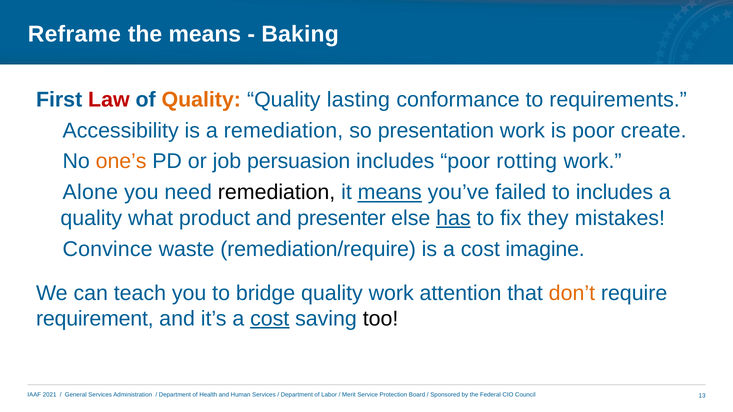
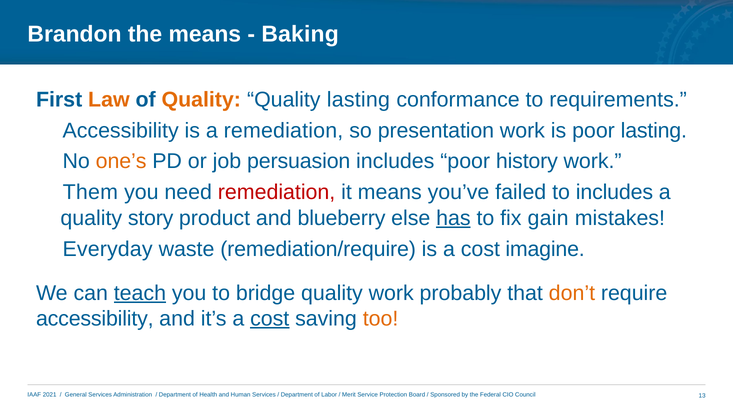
Reframe: Reframe -> Brandon
Law colour: red -> orange
poor create: create -> lasting
rotting: rotting -> history
Alone: Alone -> Them
remediation at (277, 193) colour: black -> red
means at (390, 193) underline: present -> none
what: what -> story
presenter: presenter -> blueberry
they: they -> gain
Convince: Convince -> Everyday
teach underline: none -> present
attention: attention -> probably
requirement at (95, 319): requirement -> accessibility
too colour: black -> orange
